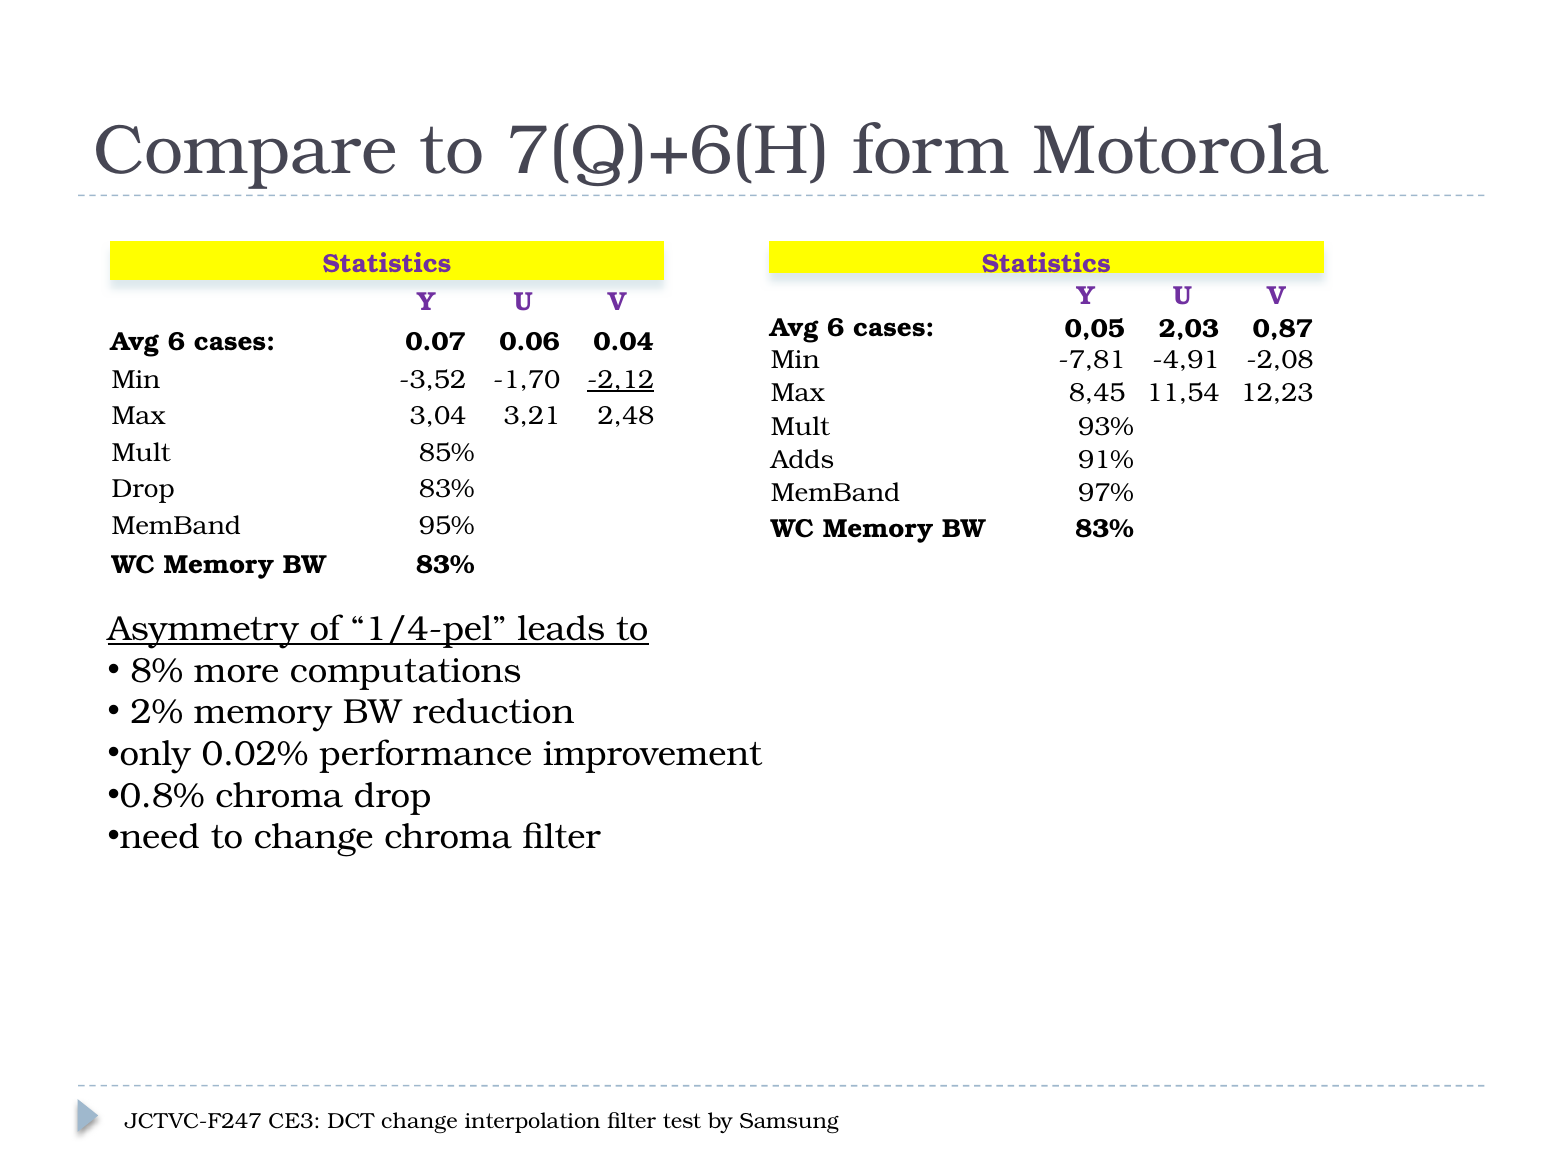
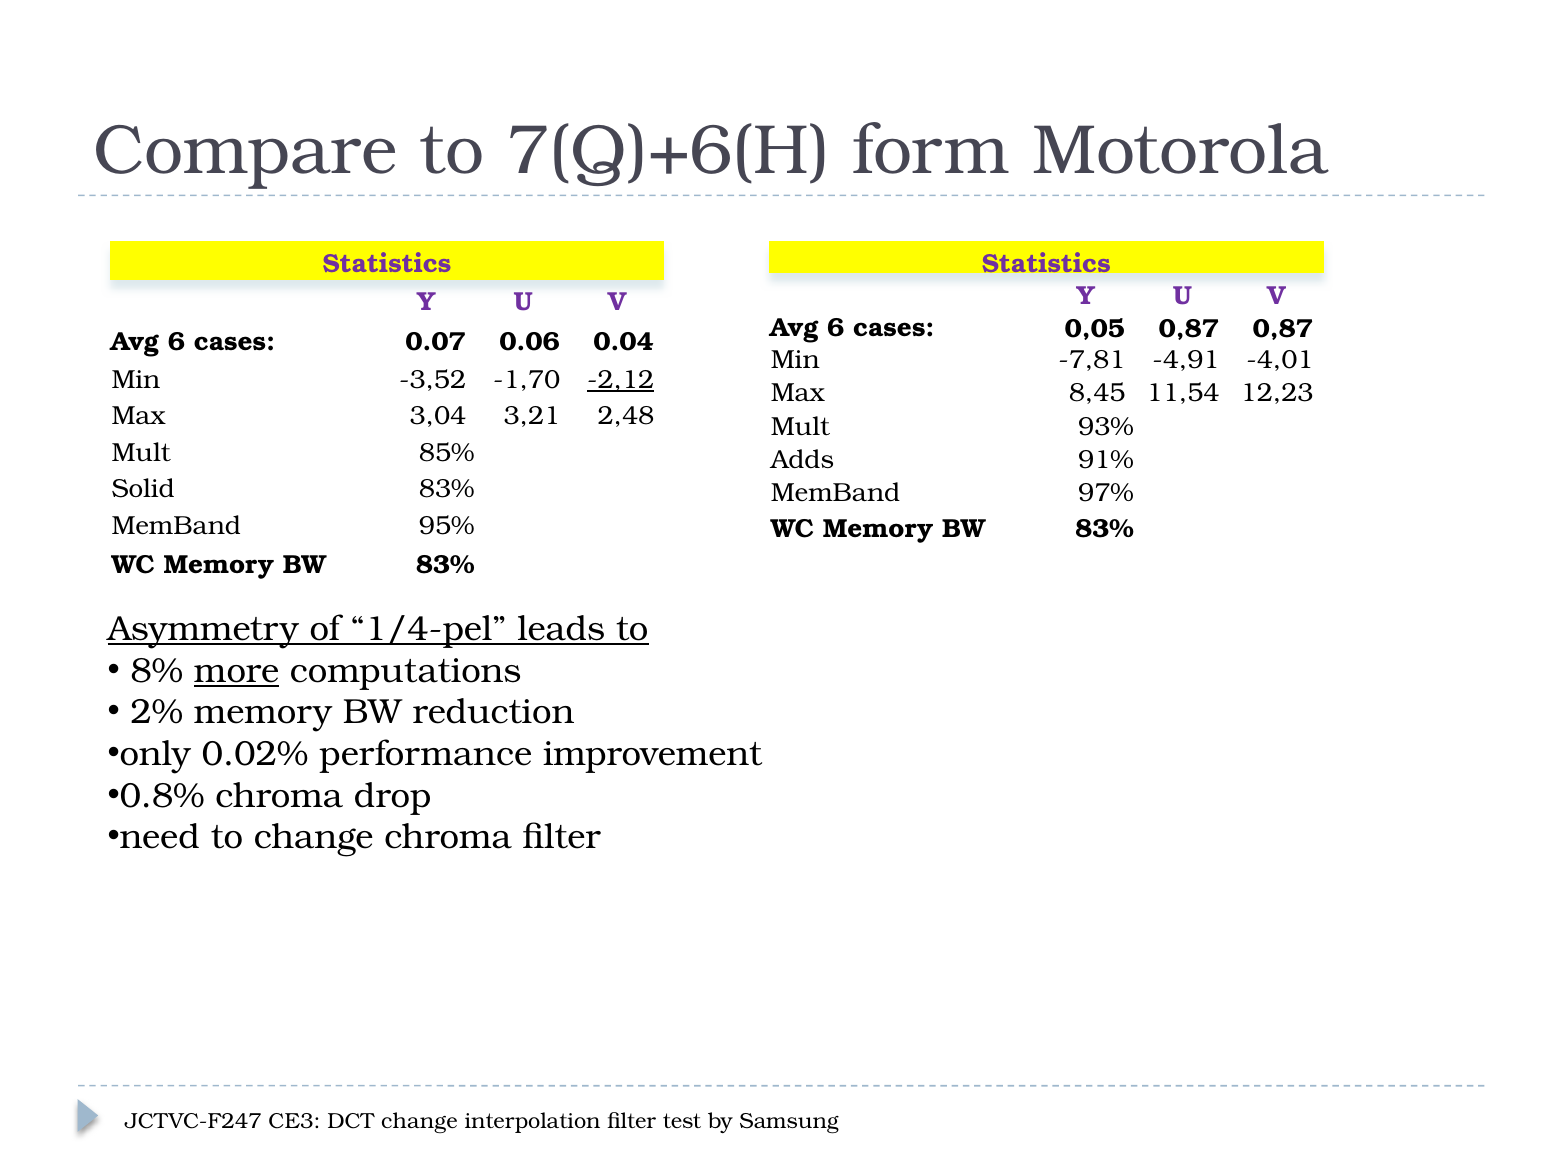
0,05 2,03: 2,03 -> 0,87
-2,08: -2,08 -> -4,01
Drop at (143, 489): Drop -> Solid
more underline: none -> present
